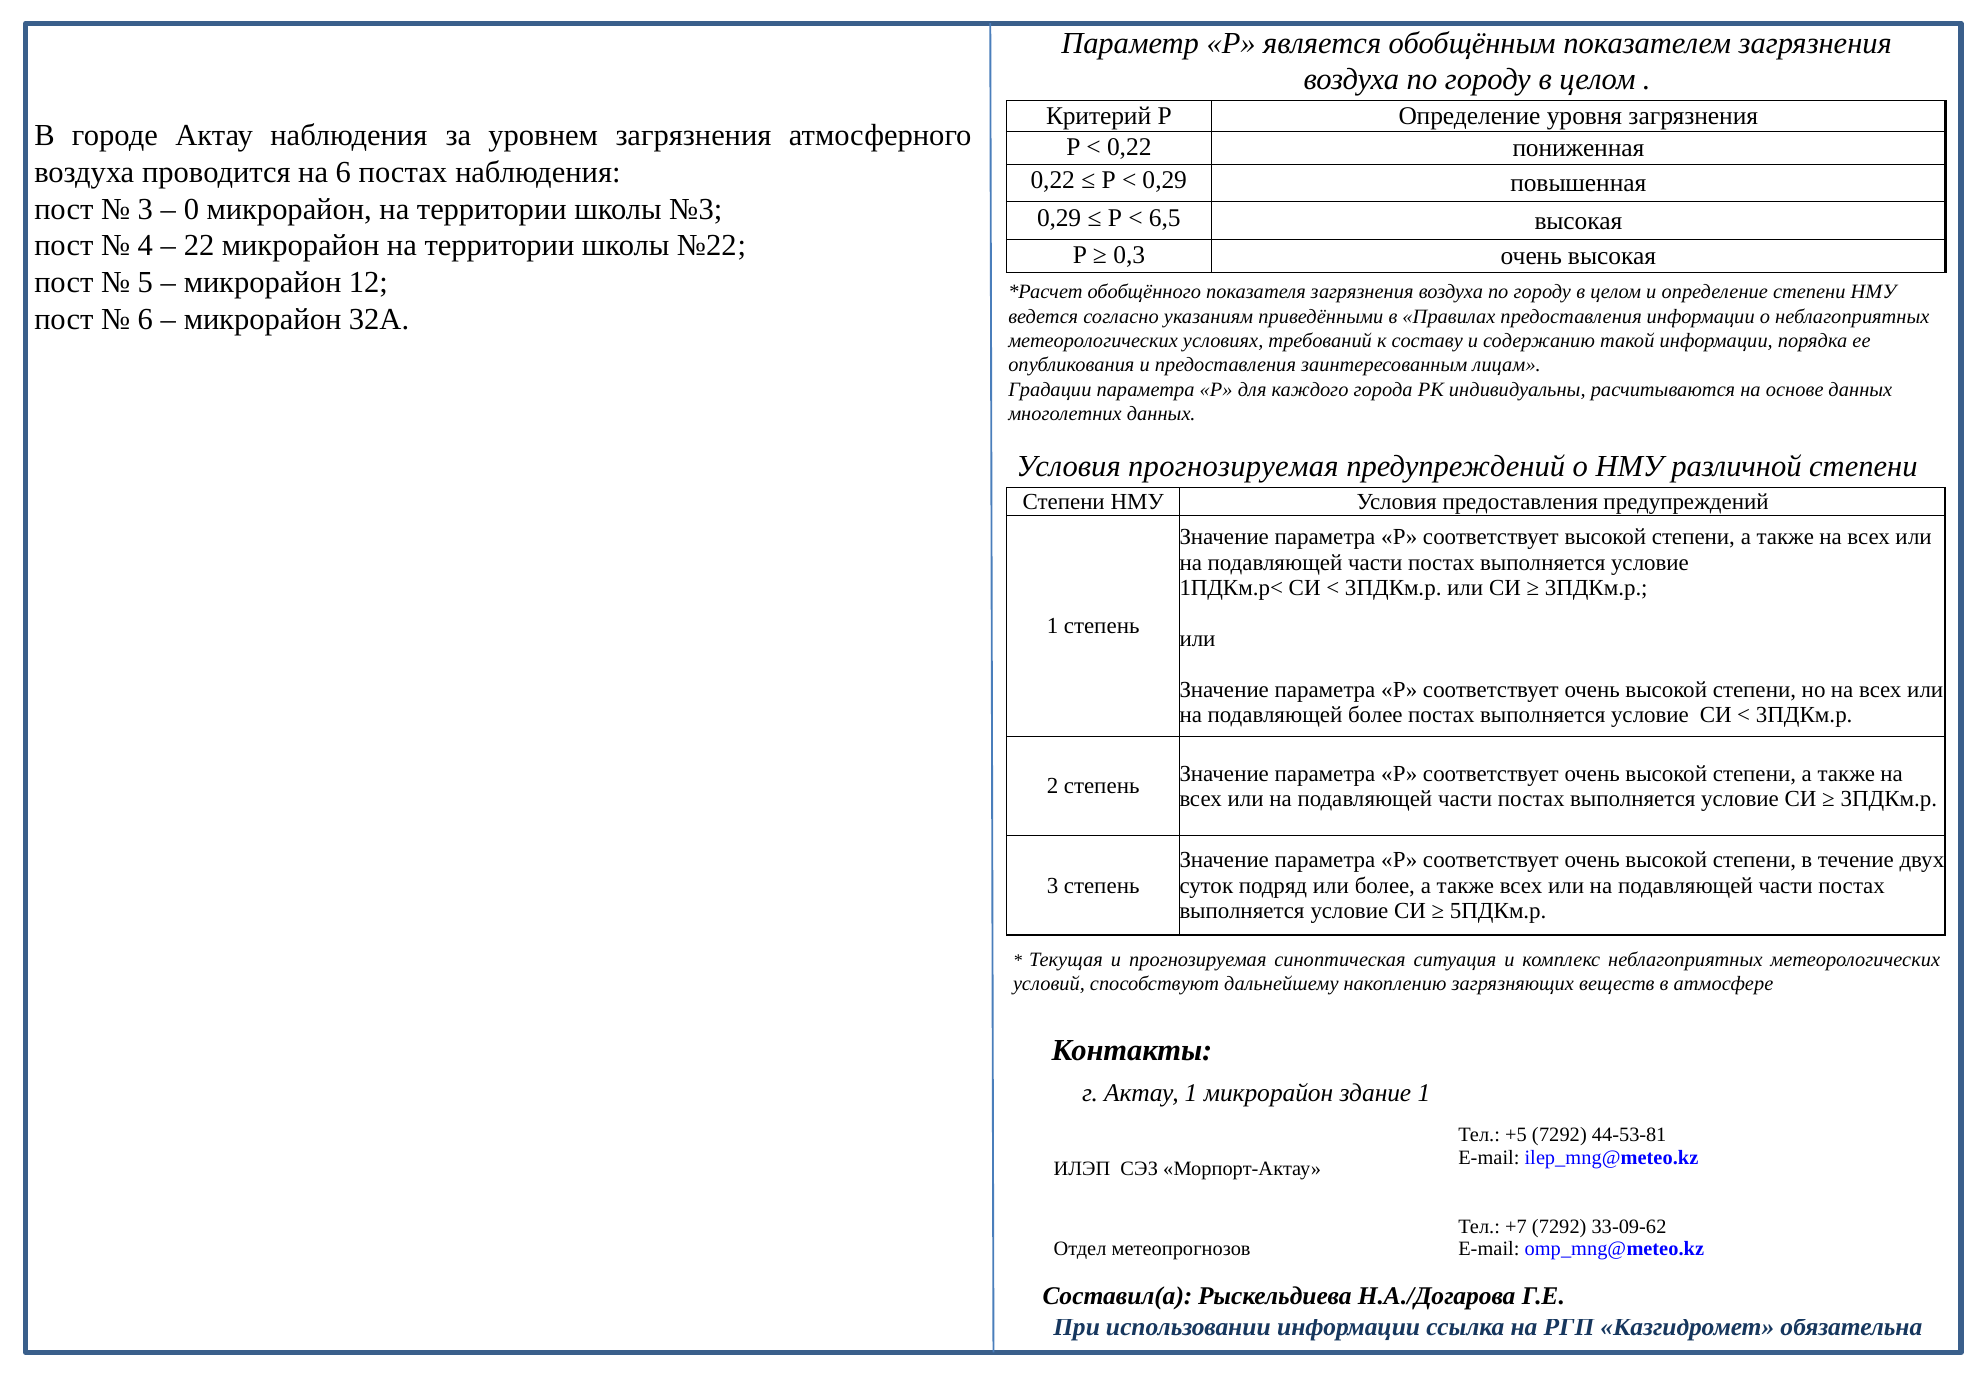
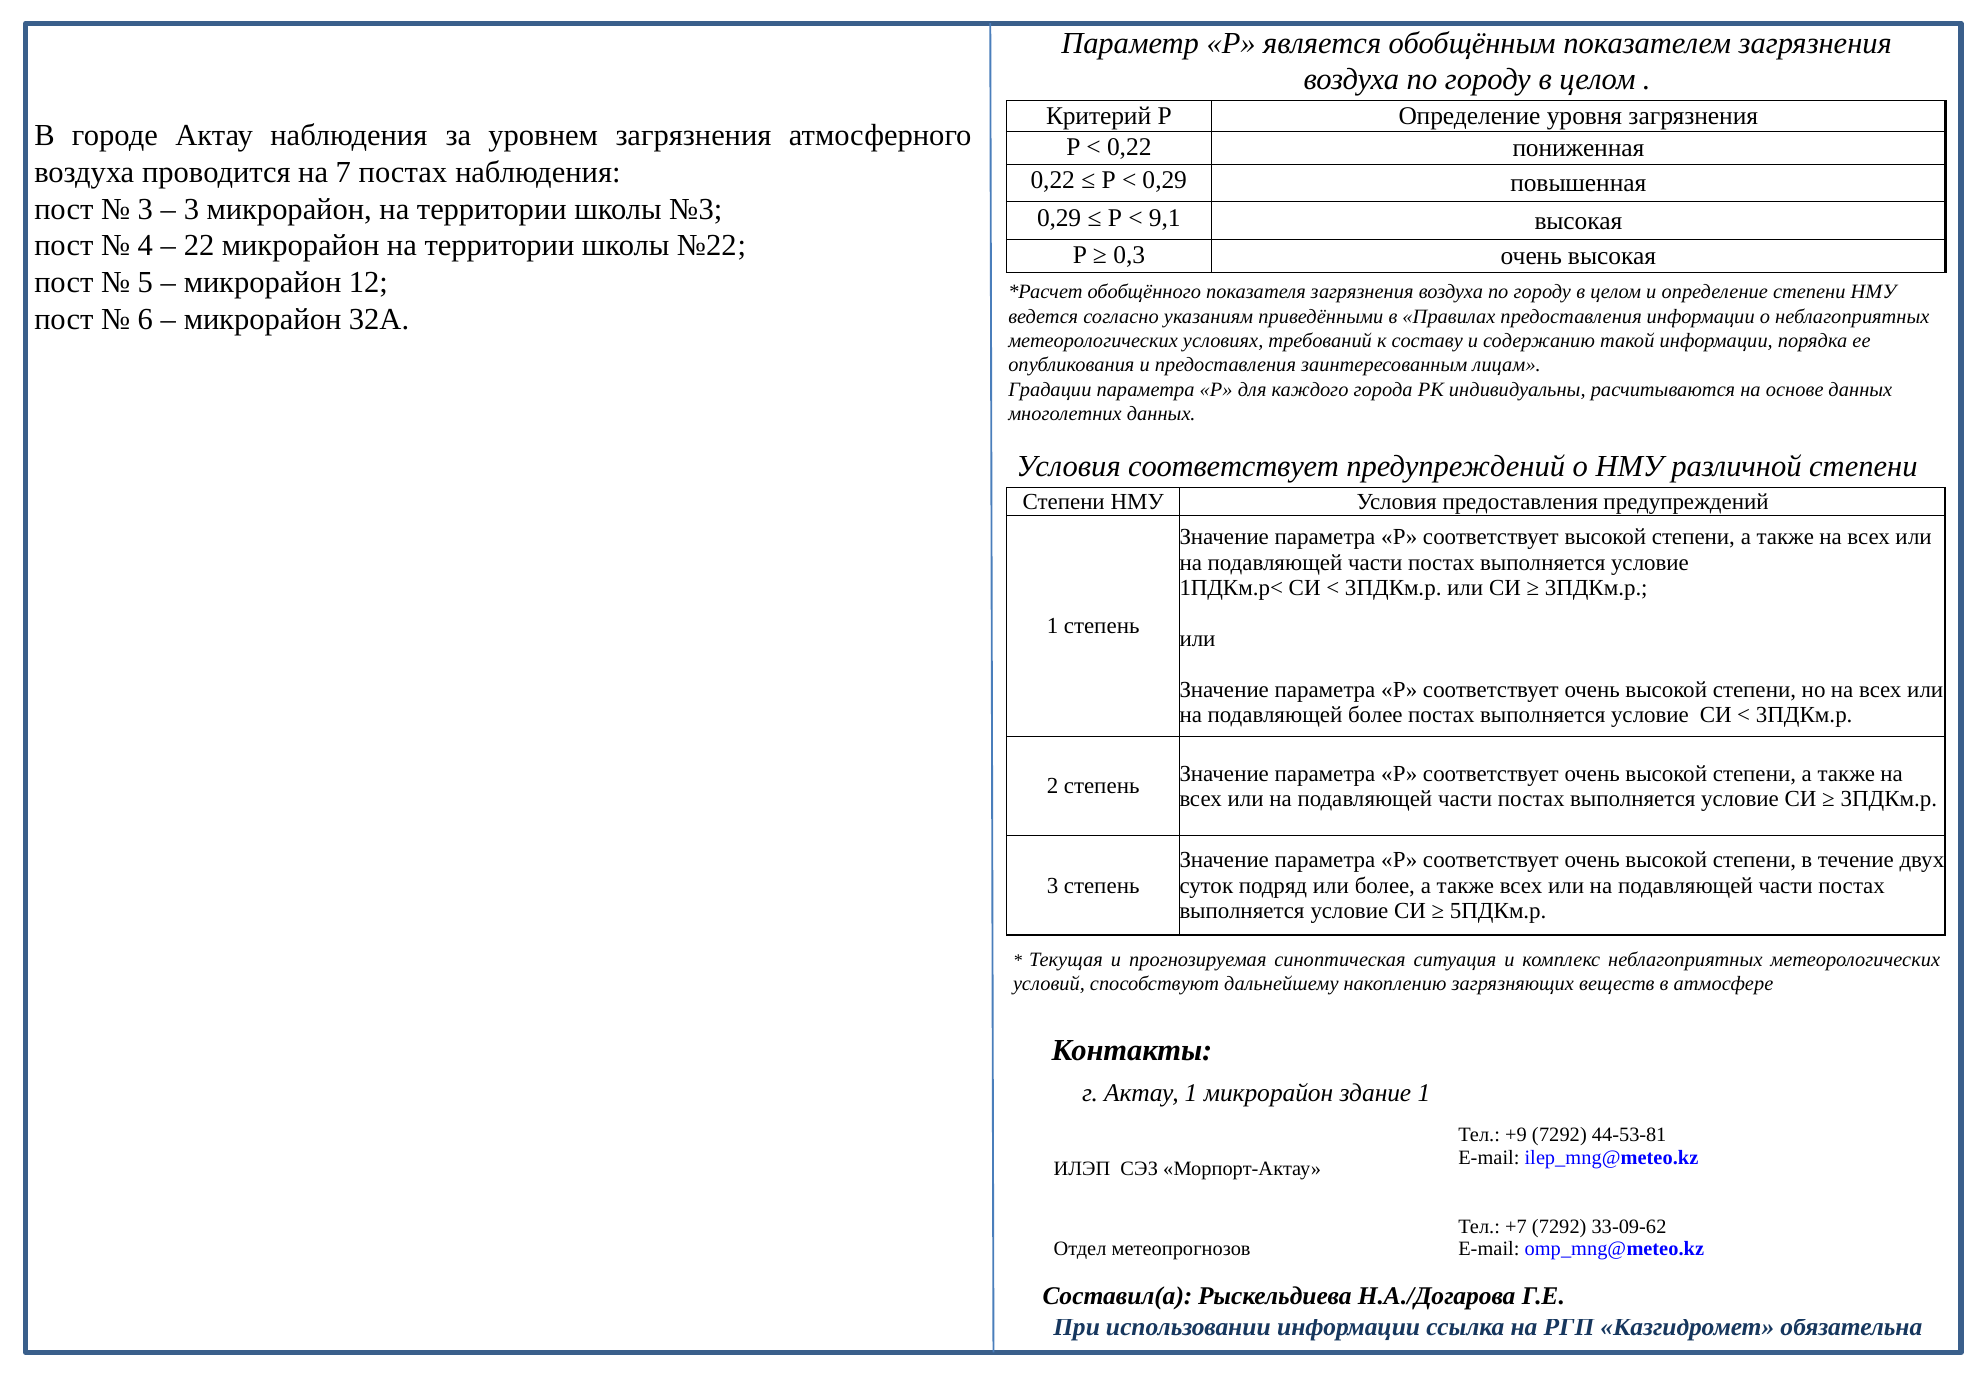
на 6: 6 -> 7
0 at (191, 209): 0 -> 3
6,5: 6,5 -> 9,1
Условия прогнозируемая: прогнозируемая -> соответствует
+5: +5 -> +9
